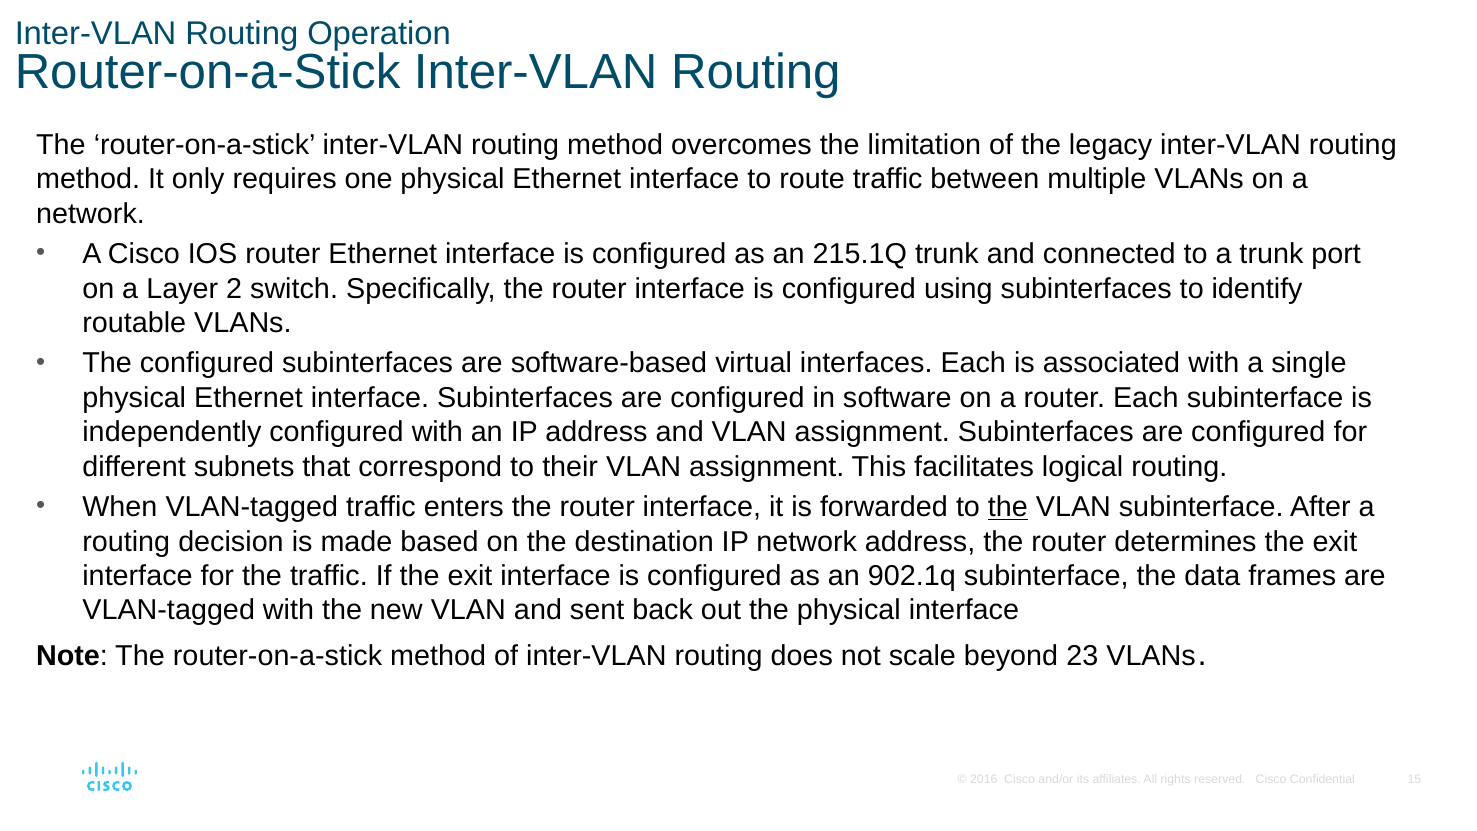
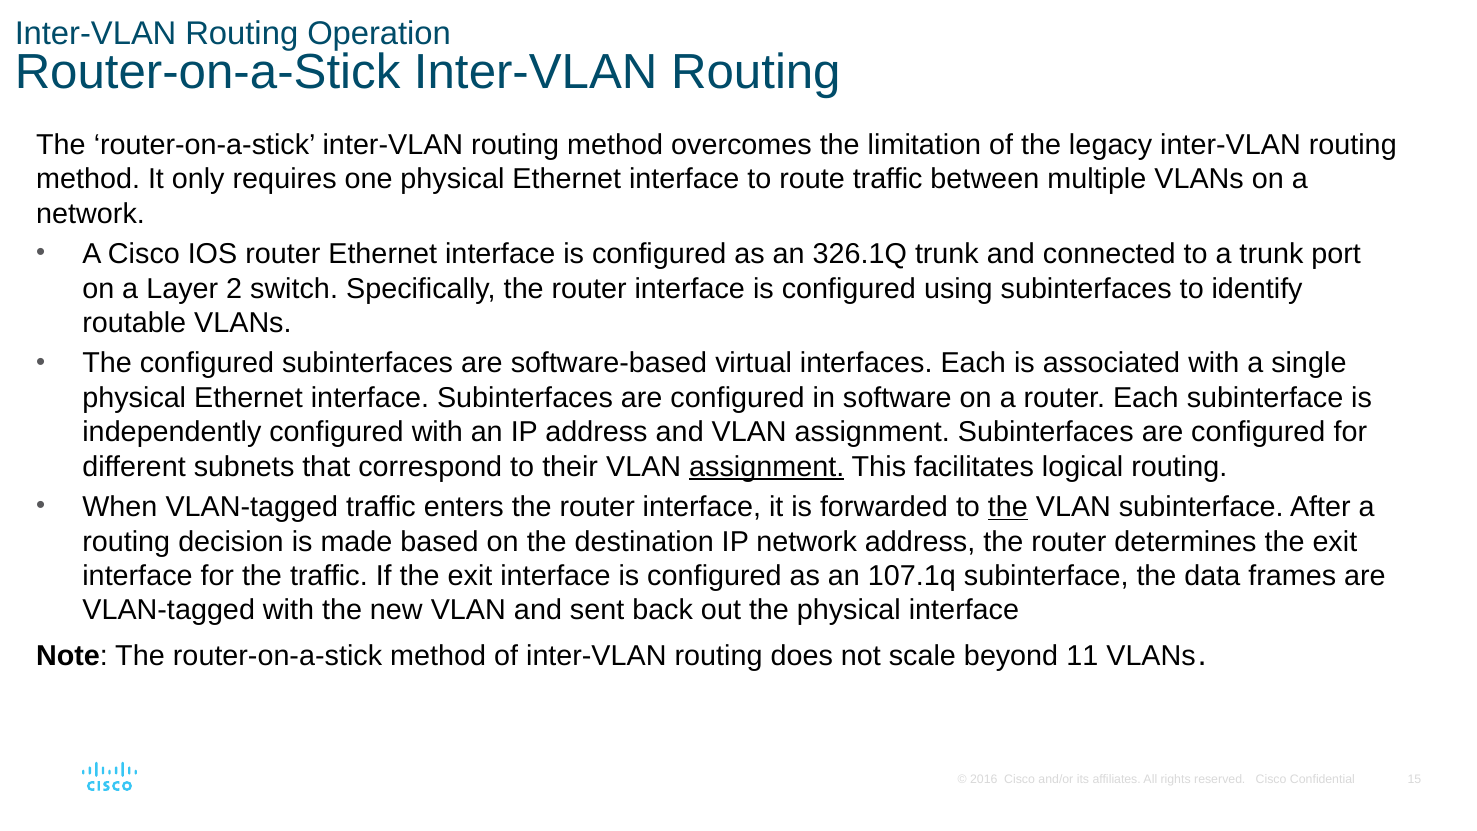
215.1Q: 215.1Q -> 326.1Q
assignment at (767, 467) underline: none -> present
902.1q: 902.1q -> 107.1q
23: 23 -> 11
